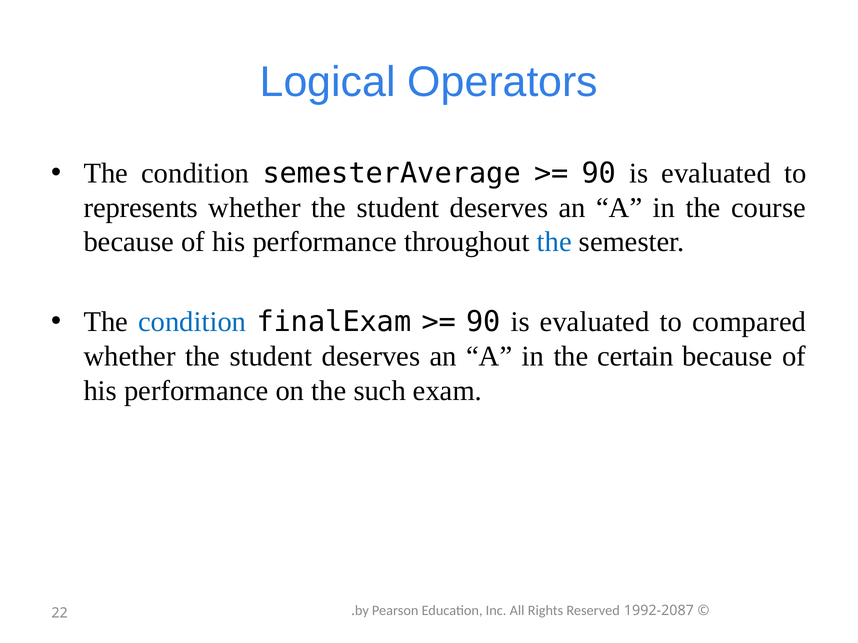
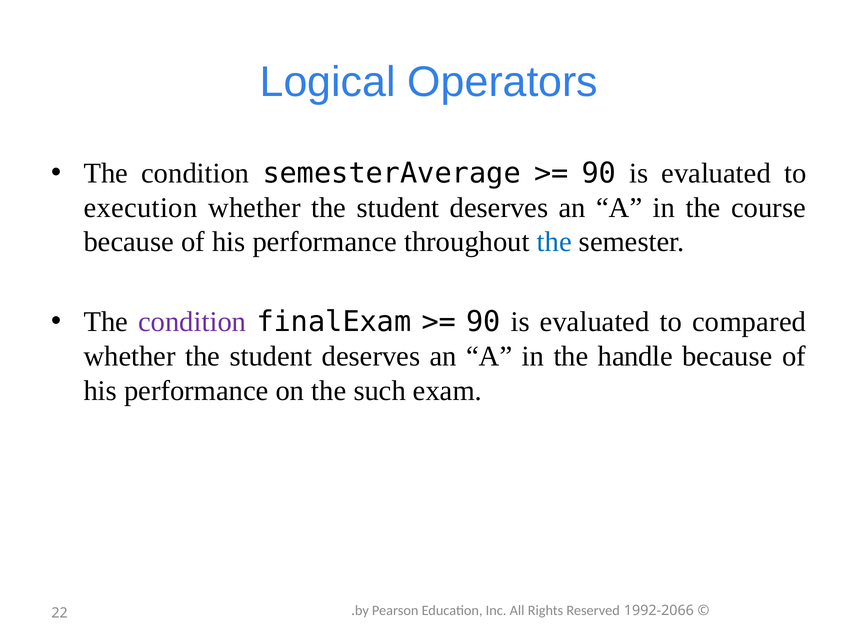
represents: represents -> execution
condition at (192, 322) colour: blue -> purple
certain: certain -> handle
1992-2087: 1992-2087 -> 1992-2066
